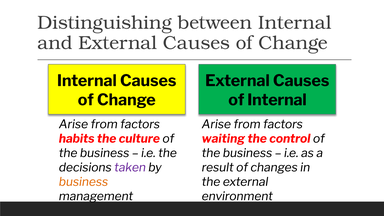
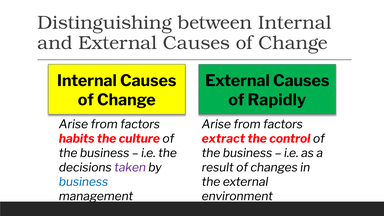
of Internal: Internal -> Rapidly
waiting: waiting -> extract
business at (83, 182) colour: orange -> blue
